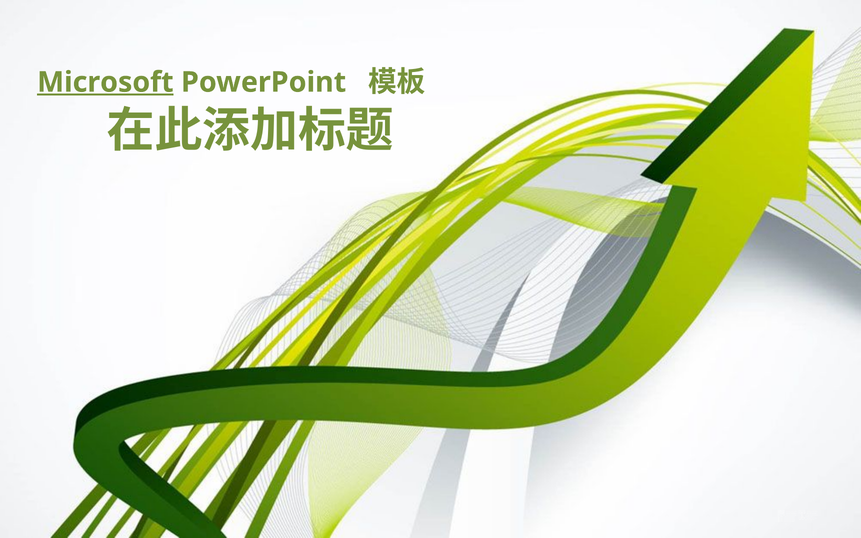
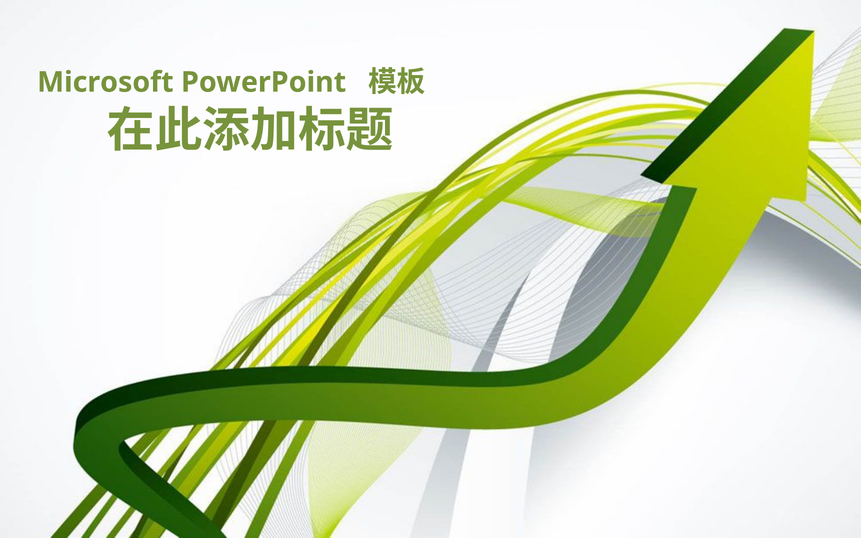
Microsoft underline: present -> none
